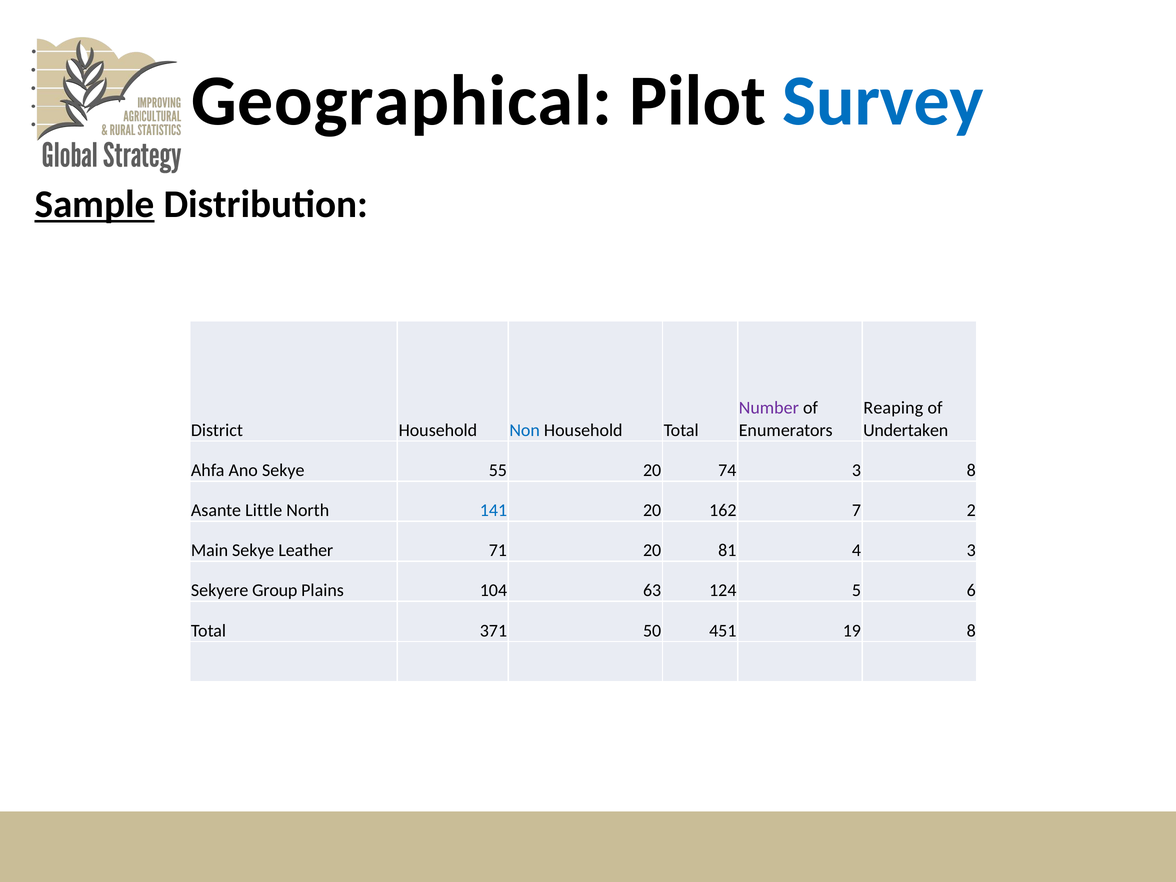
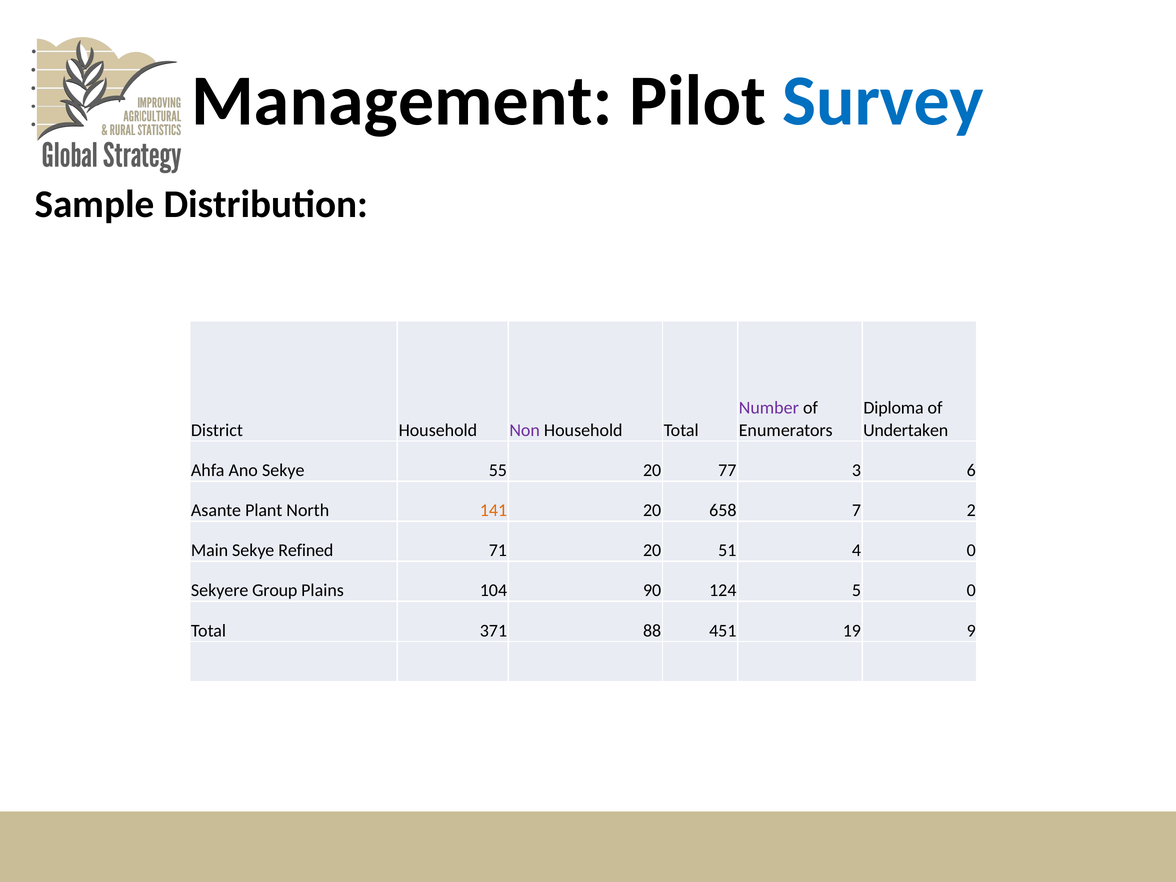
Geographical: Geographical -> Management
Sample underline: present -> none
Reaping: Reaping -> Diploma
Non colour: blue -> purple
74: 74 -> 77
3 8: 8 -> 6
Little: Little -> Plant
141 colour: blue -> orange
162: 162 -> 658
Leather: Leather -> Refined
81: 81 -> 51
4 3: 3 -> 0
63: 63 -> 90
5 6: 6 -> 0
50: 50 -> 88
19 8: 8 -> 9
